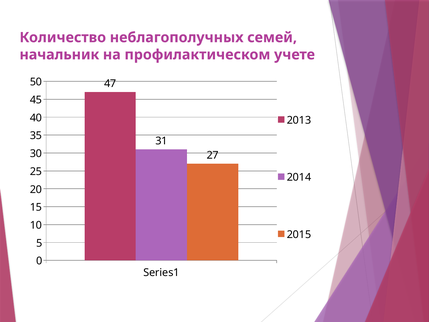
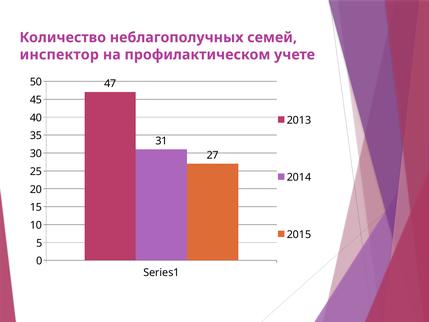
начальник: начальник -> инспектор
